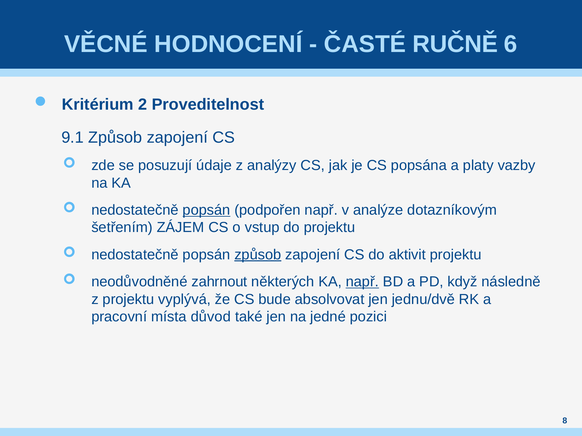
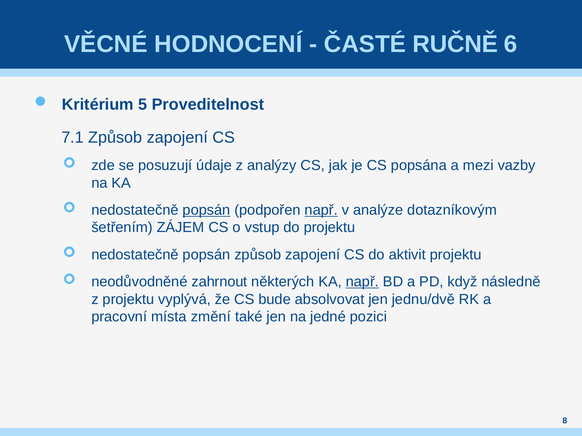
2: 2 -> 5
9.1: 9.1 -> 7.1
platy: platy -> mezi
např at (321, 210) underline: none -> present
způsob at (258, 255) underline: present -> none
důvod: důvod -> změní
